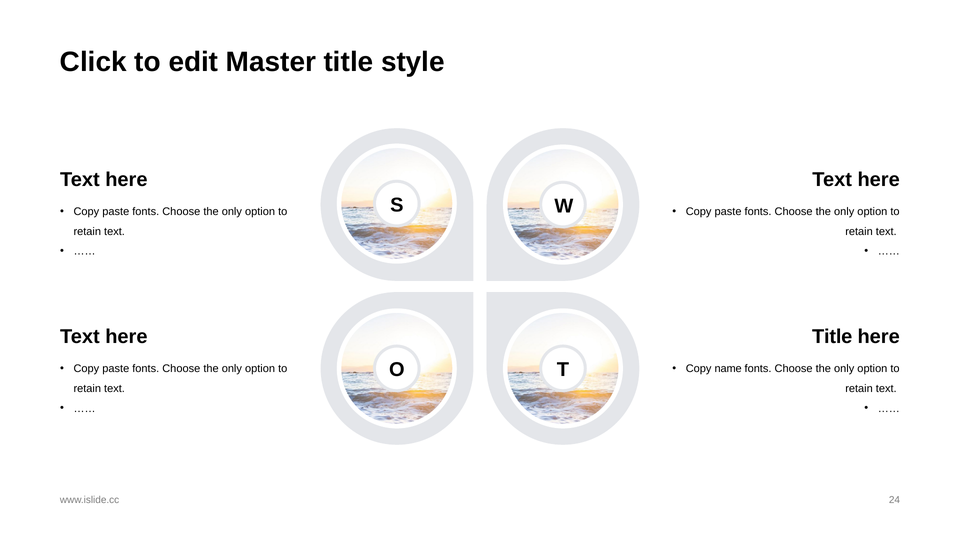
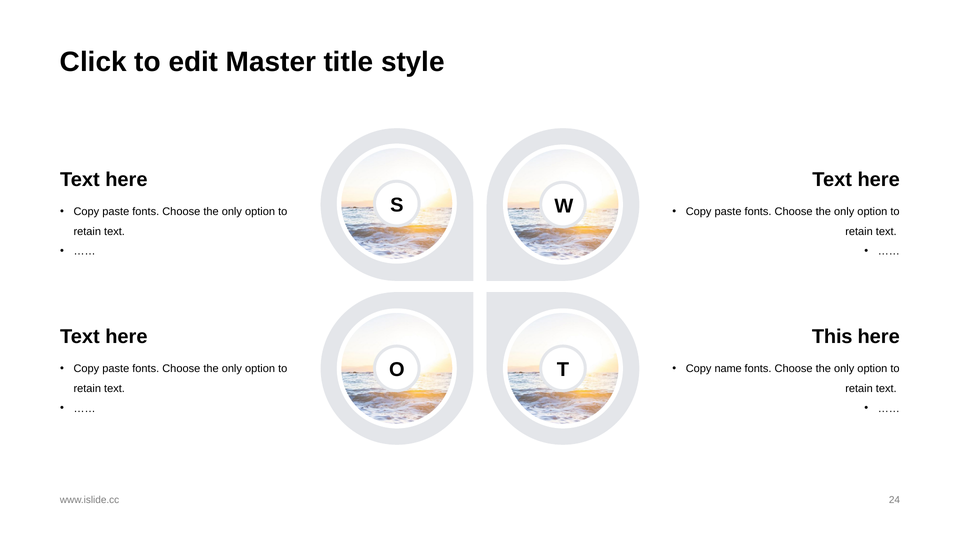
Title at (832, 337): Title -> This
